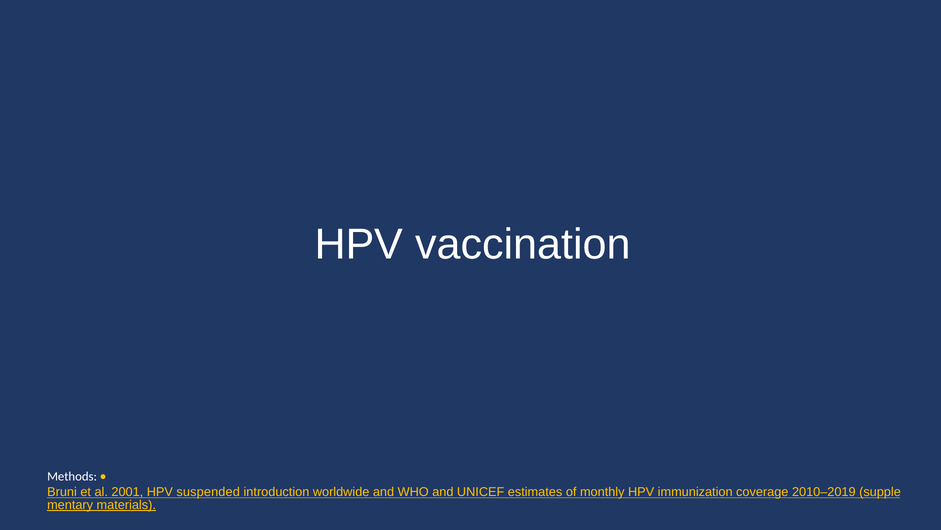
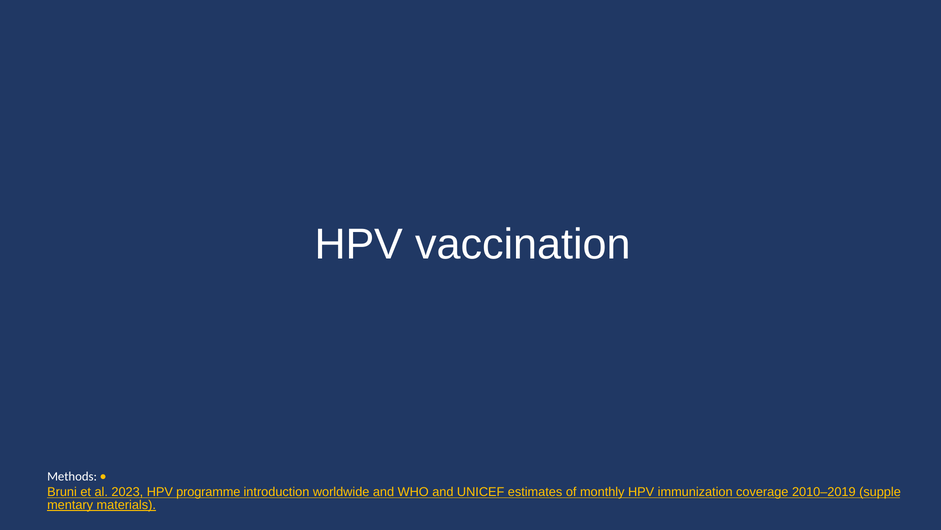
2001: 2001 -> 2023
suspended: suspended -> programme
